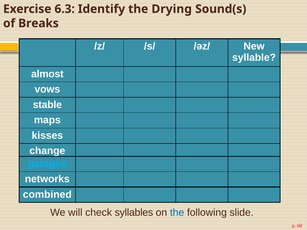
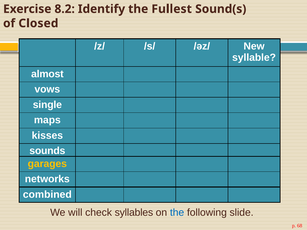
6.3: 6.3 -> 8.2
Drying: Drying -> Fullest
Breaks: Breaks -> Closed
stable: stable -> single
change: change -> sounds
garages colour: light blue -> yellow
